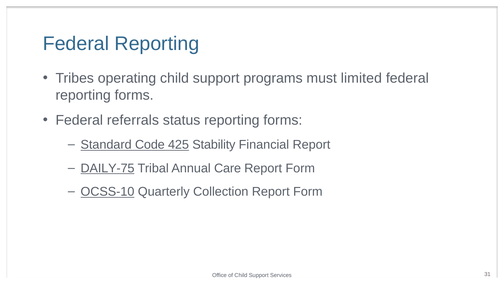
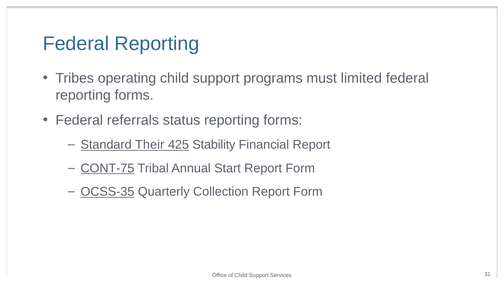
Code: Code -> Their
DAILY-75: DAILY-75 -> CONT-75
Care: Care -> Start
OCSS-10: OCSS-10 -> OCSS-35
